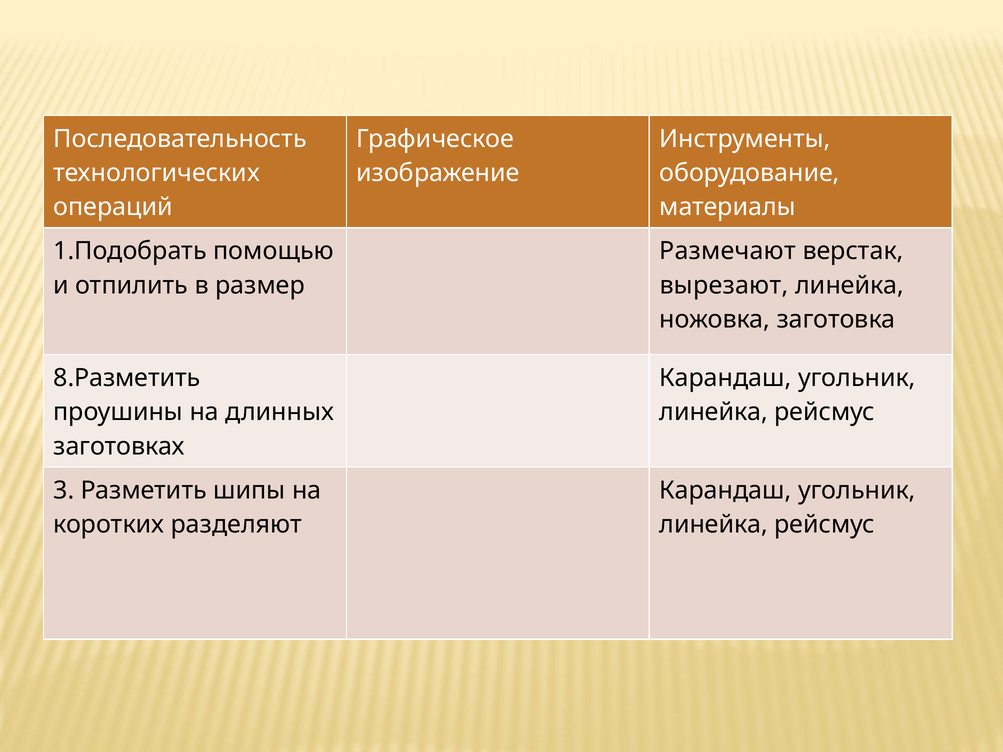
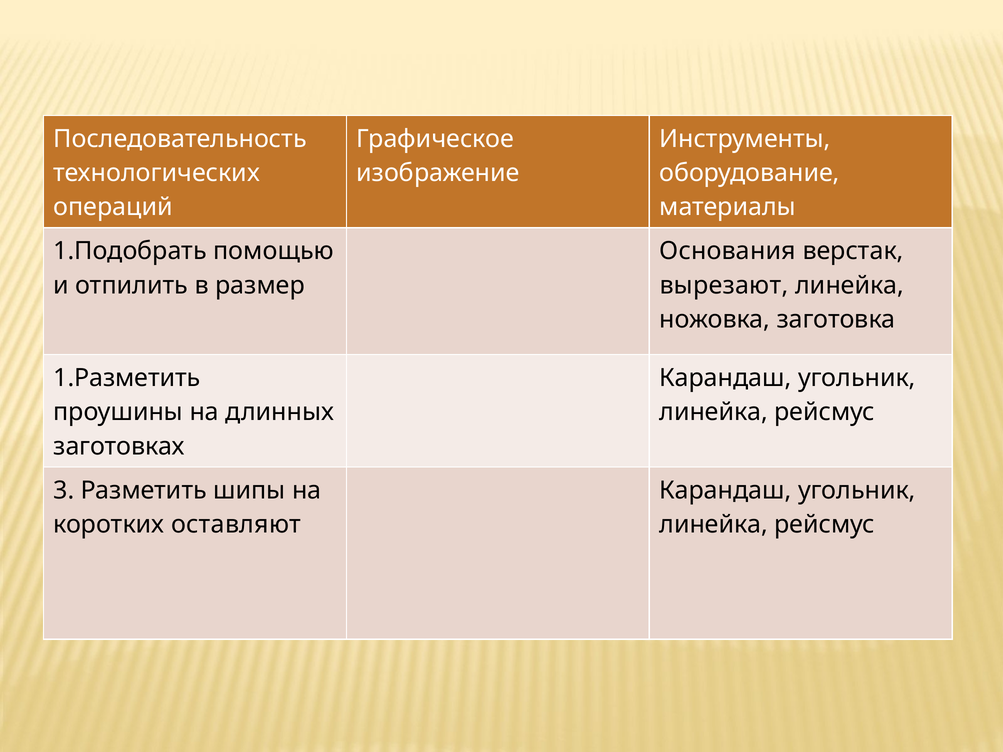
Размечают: Размечают -> Основания
8.Разметить: 8.Разметить -> 1.Разметить
разделяют: разделяют -> оставляют
